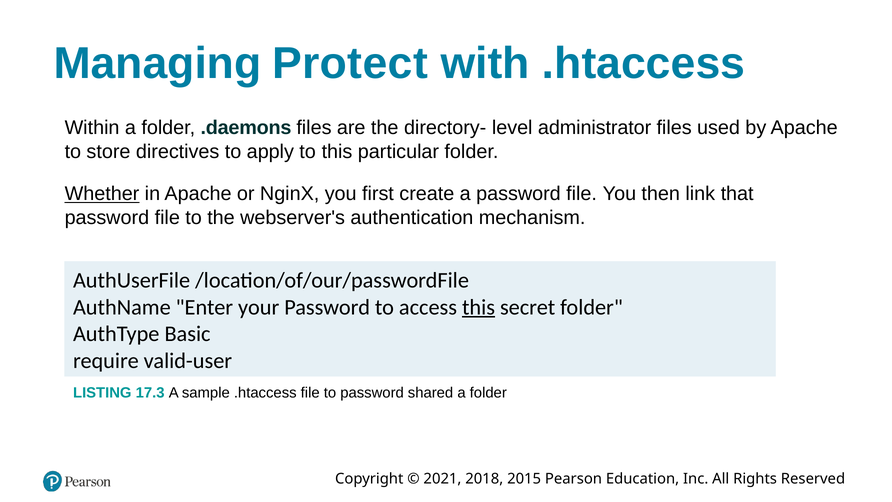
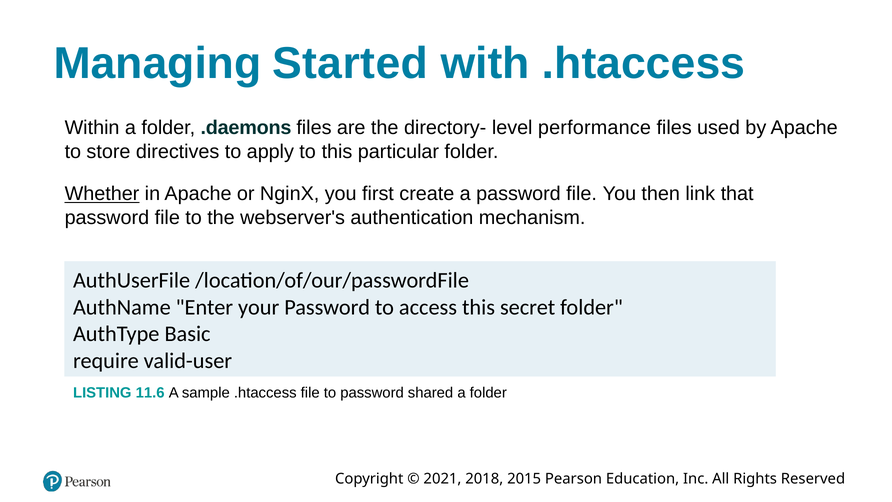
Protect: Protect -> Started
administrator: administrator -> performance
this at (479, 307) underline: present -> none
17.3: 17.3 -> 11.6
